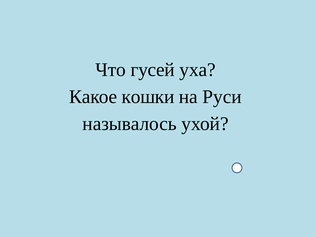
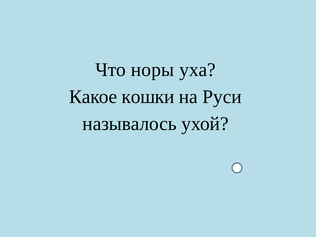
гусей: гусей -> норы
